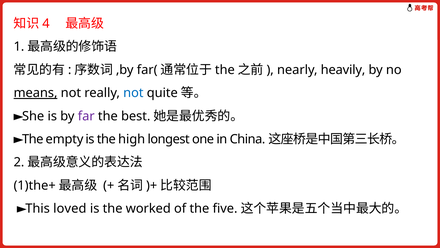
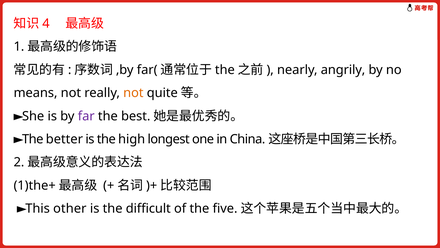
heavily: heavily -> angrily
means underline: present -> none
not at (133, 93) colour: blue -> orange
empty: empty -> better
loved: loved -> other
worked: worked -> difficult
